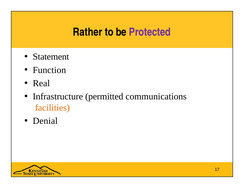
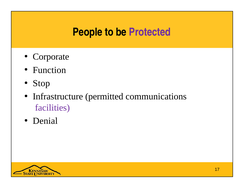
Rather: Rather -> People
Statement: Statement -> Corporate
Real: Real -> Stop
facilities colour: orange -> purple
